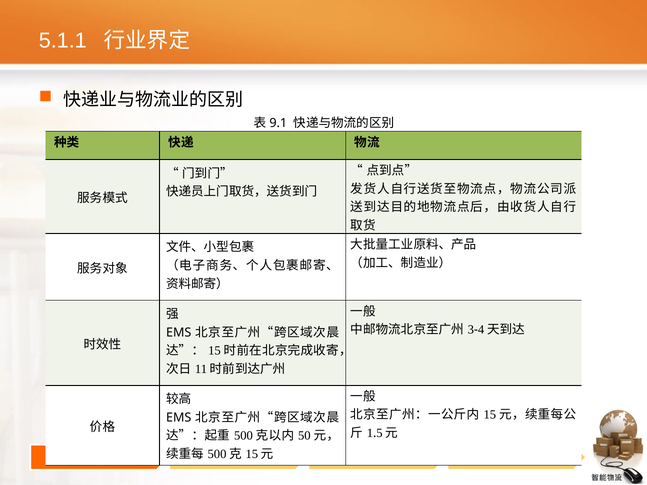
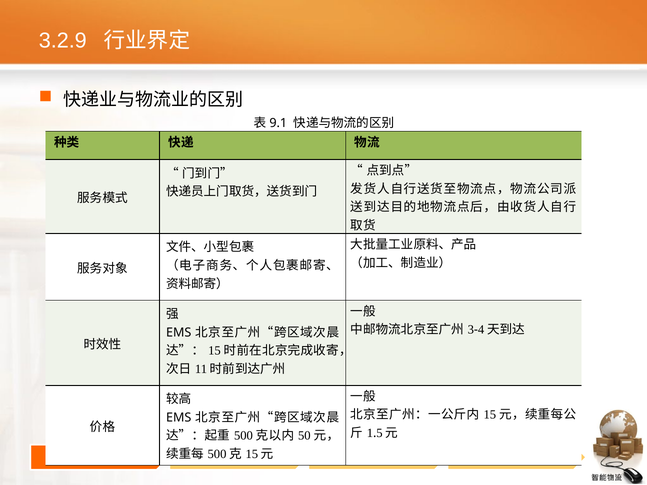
5.1.1: 5.1.1 -> 3.2.9
